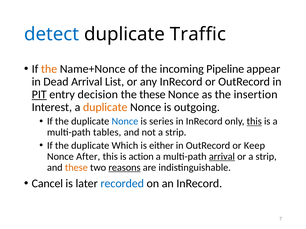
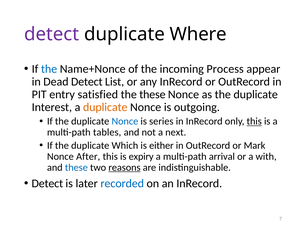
detect at (52, 34) colour: blue -> purple
Traffic: Traffic -> Where
the at (49, 69) colour: orange -> blue
Pipeline: Pipeline -> Process
Dead Arrival: Arrival -> Detect
PIT underline: present -> none
decision: decision -> satisfied
as the insertion: insertion -> duplicate
not a strip: strip -> next
Keep: Keep -> Mark
action: action -> expiry
arrival at (222, 157) underline: present -> none
or a strip: strip -> with
these at (76, 168) colour: orange -> blue
Cancel at (47, 184): Cancel -> Detect
